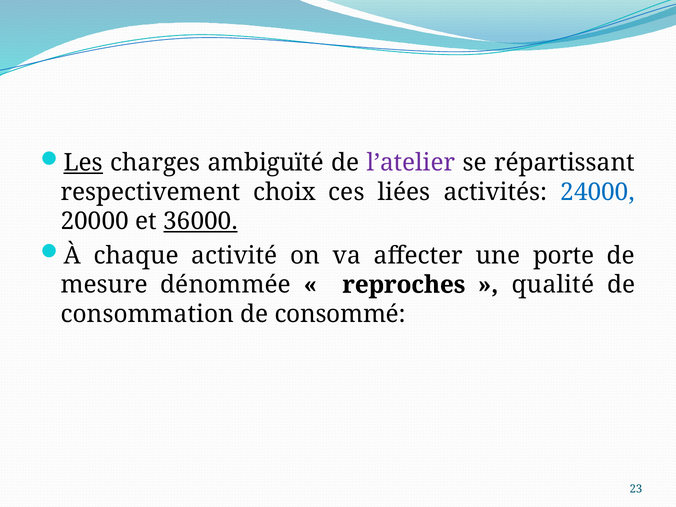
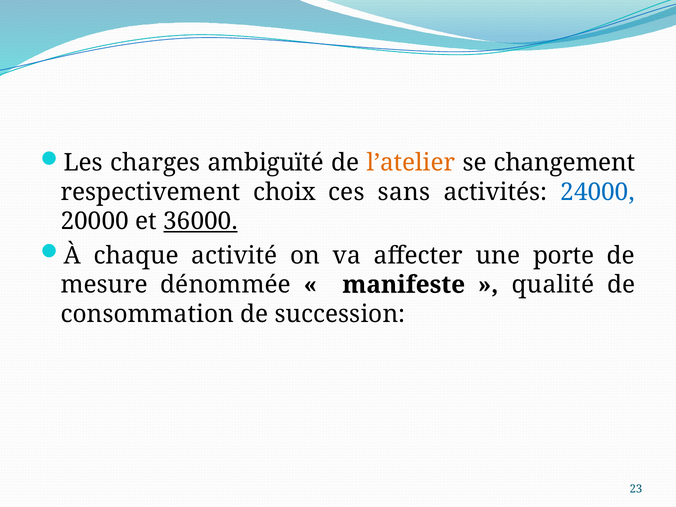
Les underline: present -> none
l’atelier colour: purple -> orange
répartissant: répartissant -> changement
liées: liées -> sans
reproches: reproches -> manifeste
consommé: consommé -> succession
